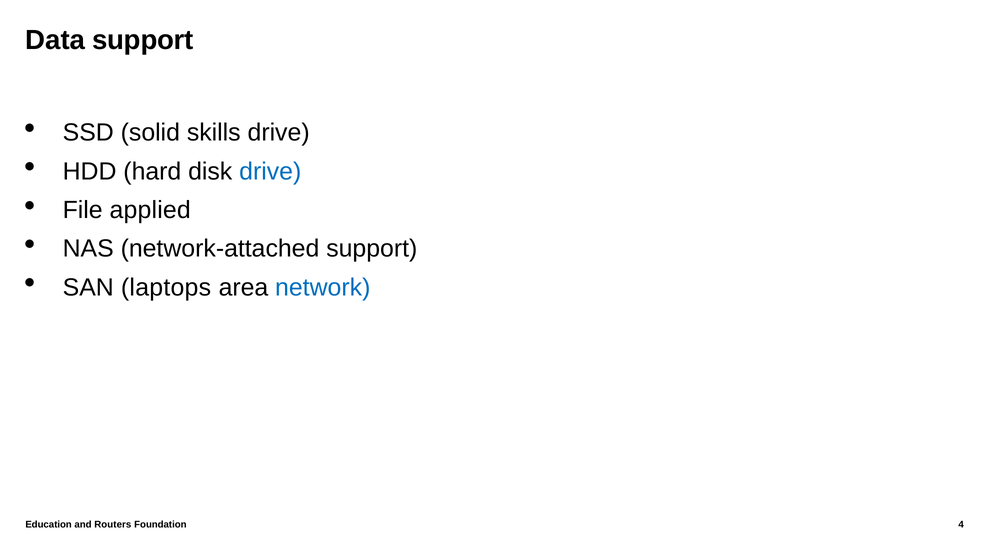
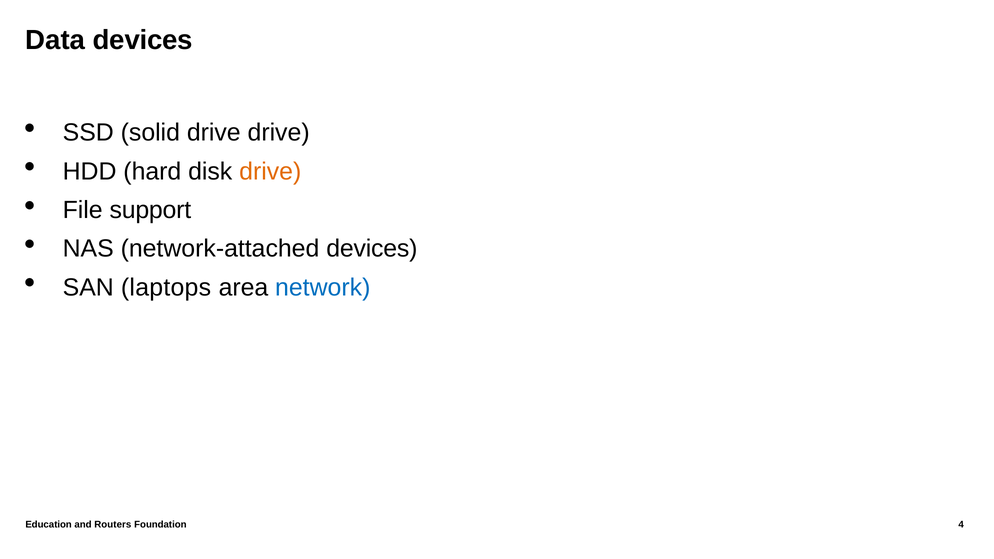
Data support: support -> devices
solid skills: skills -> drive
drive at (270, 171) colour: blue -> orange
applied: applied -> support
network-attached support: support -> devices
